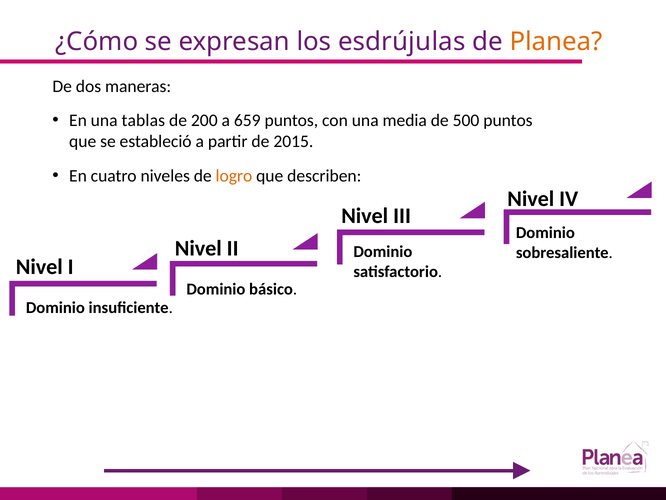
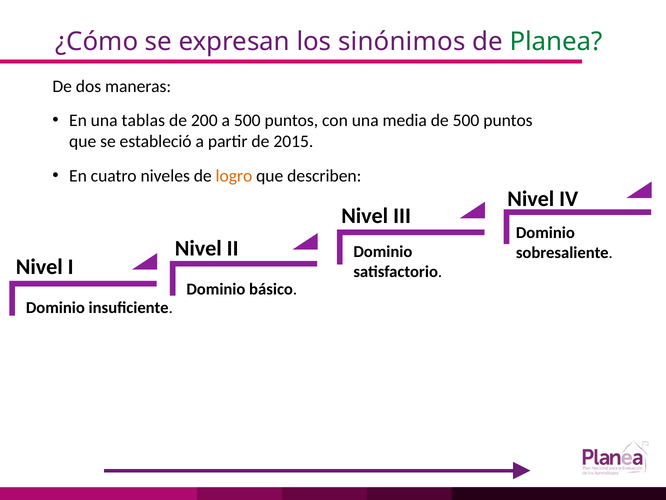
esdrújulas: esdrújulas -> sinónimos
Planea colour: orange -> green
a 659: 659 -> 500
